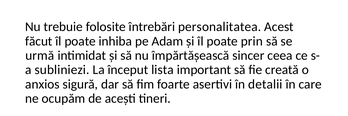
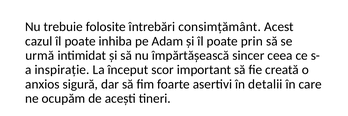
personalitatea: personalitatea -> consimțământ
făcut: făcut -> cazul
subliniezi: subliniezi -> inspirație
lista: lista -> scor
